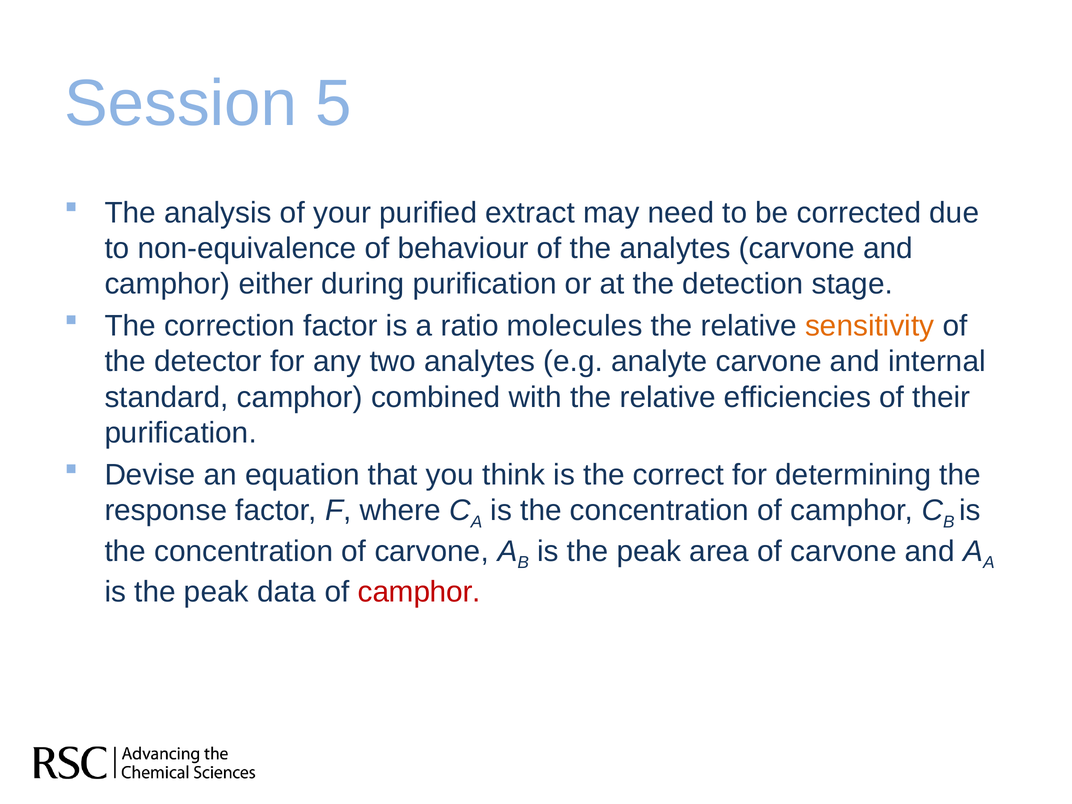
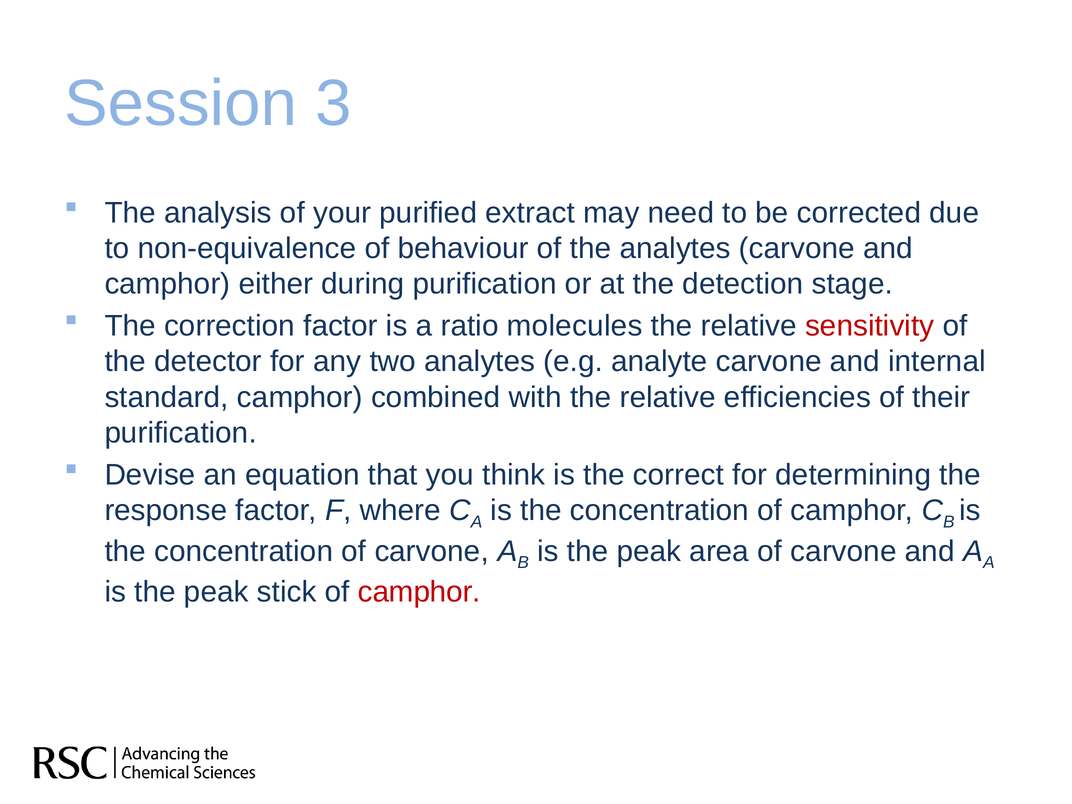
5: 5 -> 3
sensitivity colour: orange -> red
data: data -> stick
